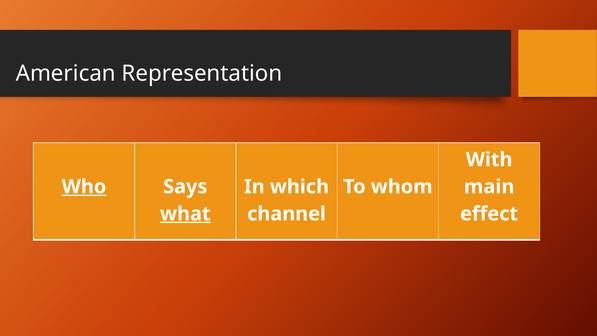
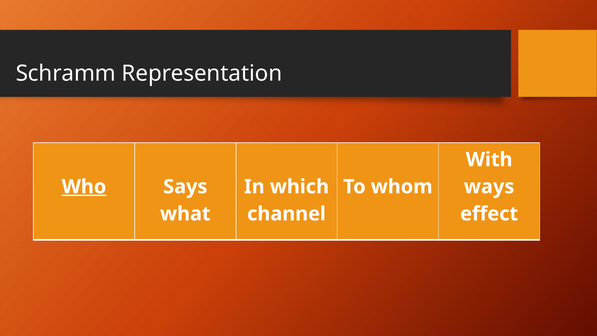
American: American -> Schramm
main: main -> ways
what underline: present -> none
